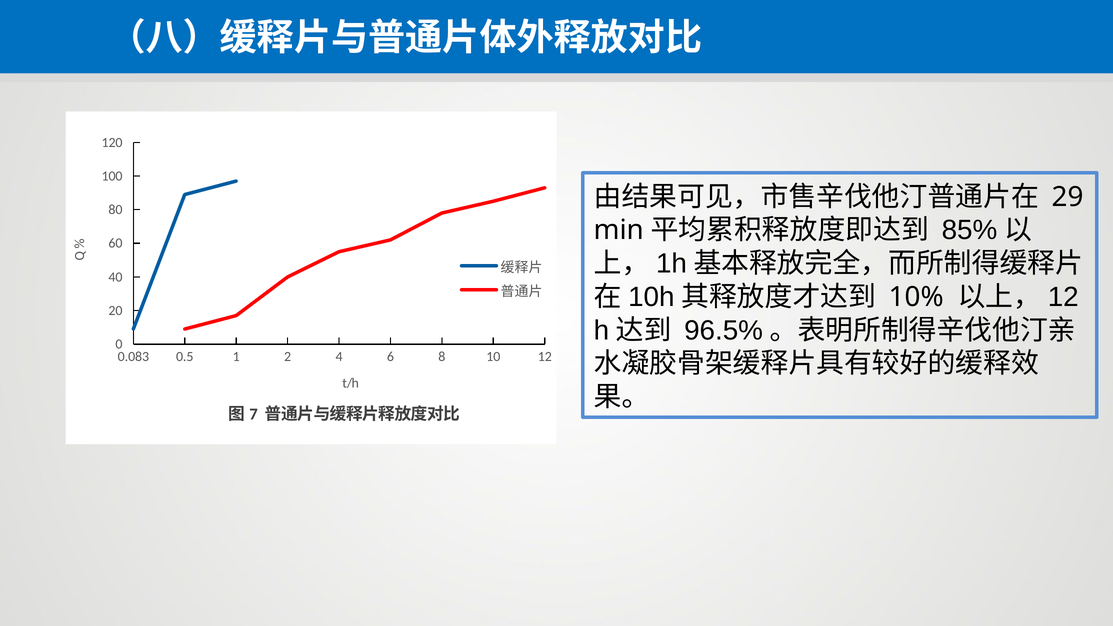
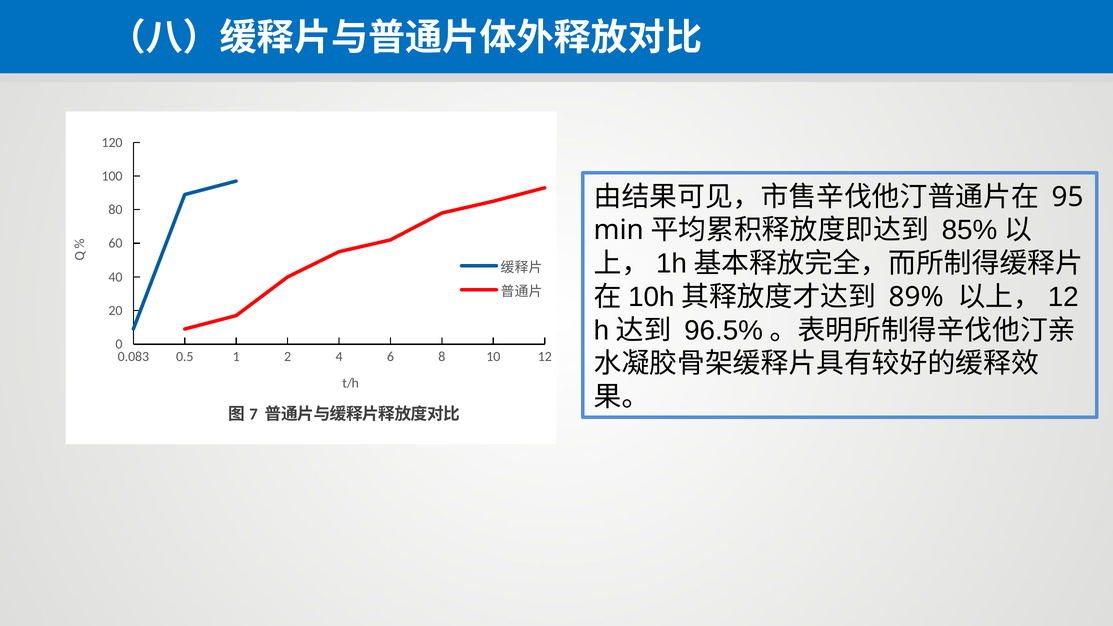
29: 29 -> 95
10%: 10% -> 89%
